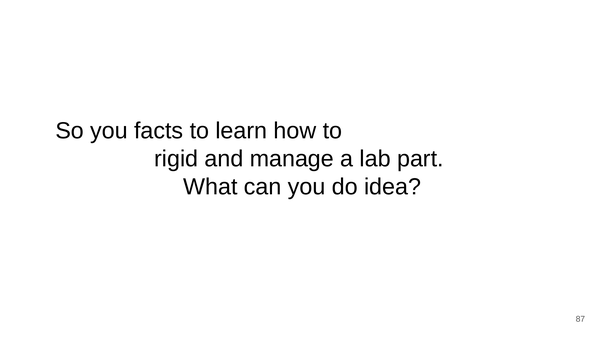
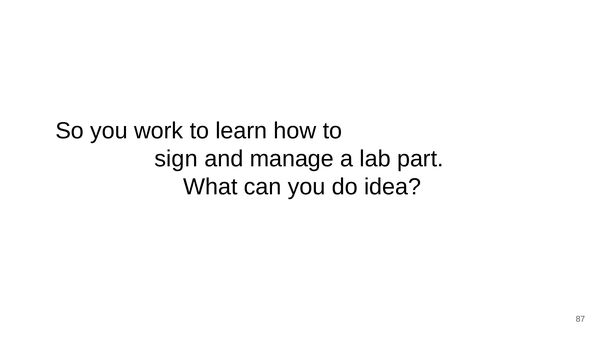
facts: facts -> work
rigid: rigid -> sign
